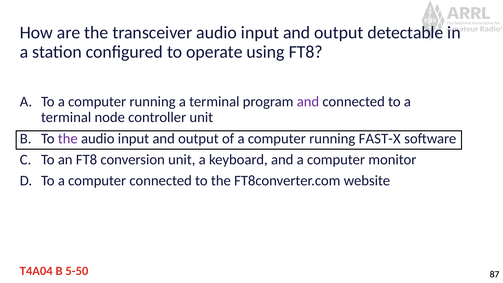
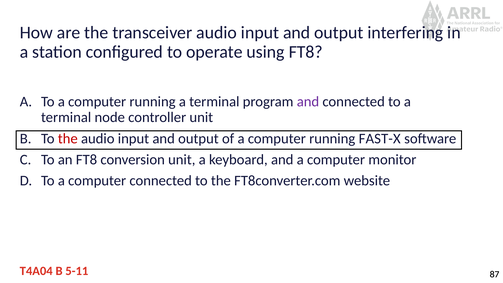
detectable: detectable -> interfering
the at (68, 138) colour: purple -> red
5-50: 5-50 -> 5-11
